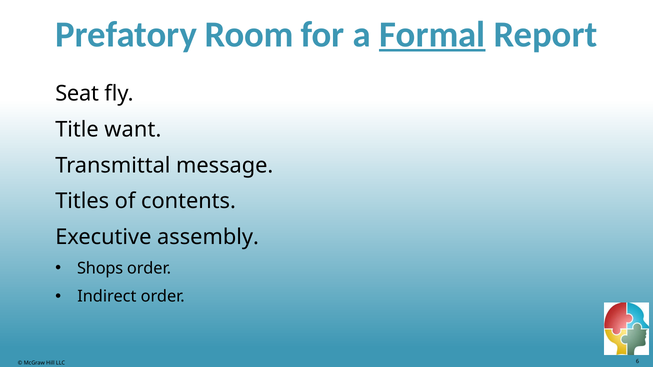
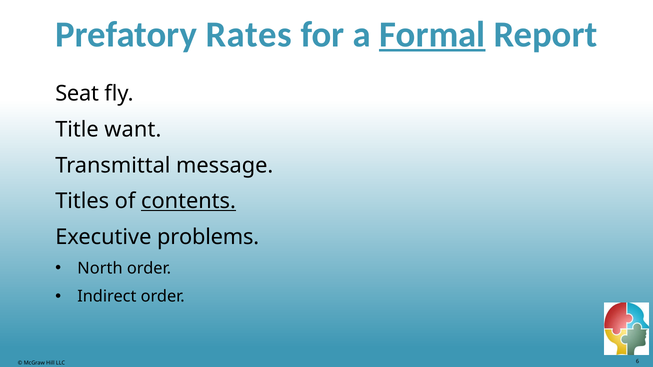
Room: Room -> Rates
contents underline: none -> present
assembly: assembly -> problems
Shops: Shops -> North
